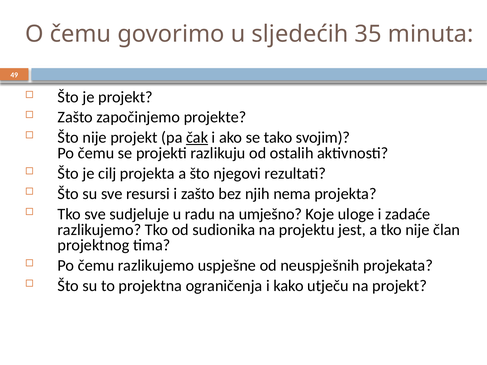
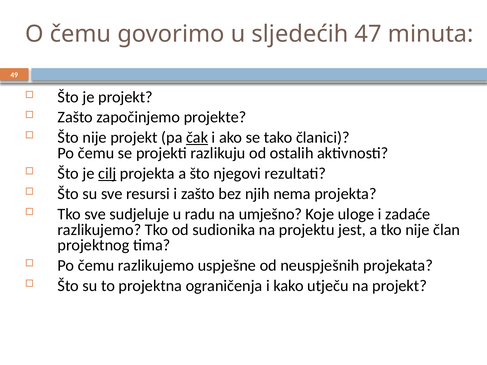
35: 35 -> 47
svojim: svojim -> članici
cilj underline: none -> present
